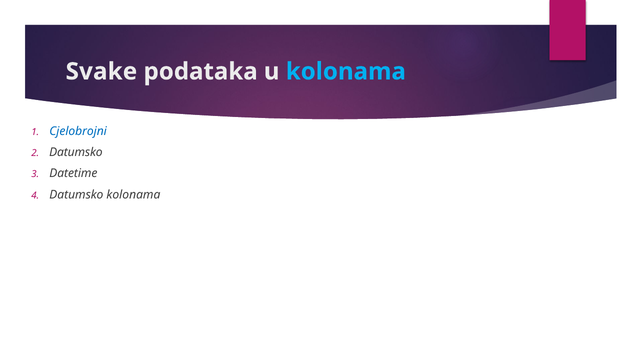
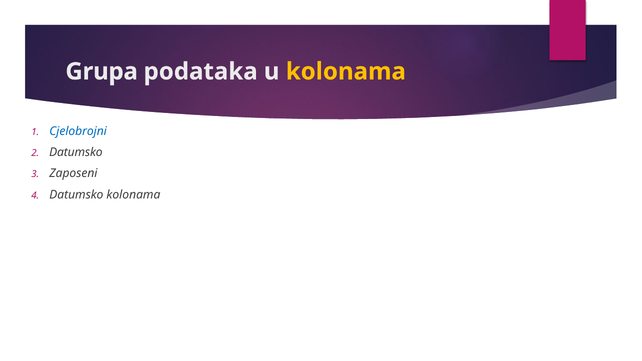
Svake: Svake -> Grupa
kolonama at (346, 72) colour: light blue -> yellow
Datetime: Datetime -> Zaposeni
